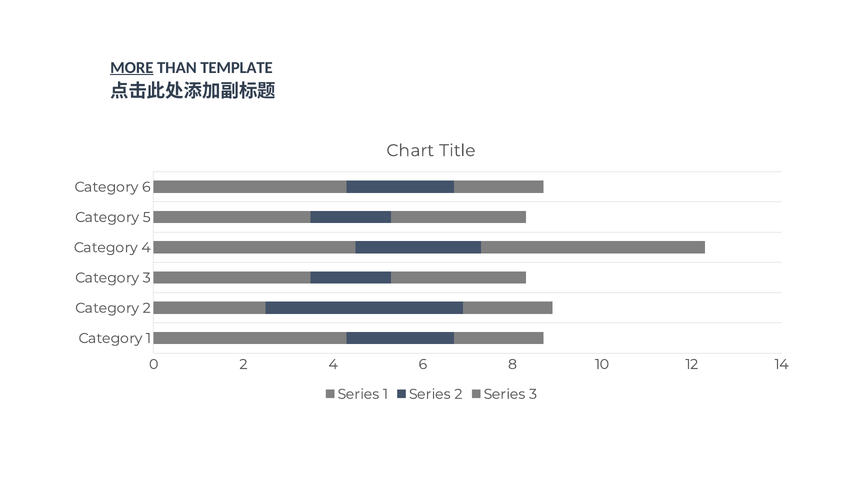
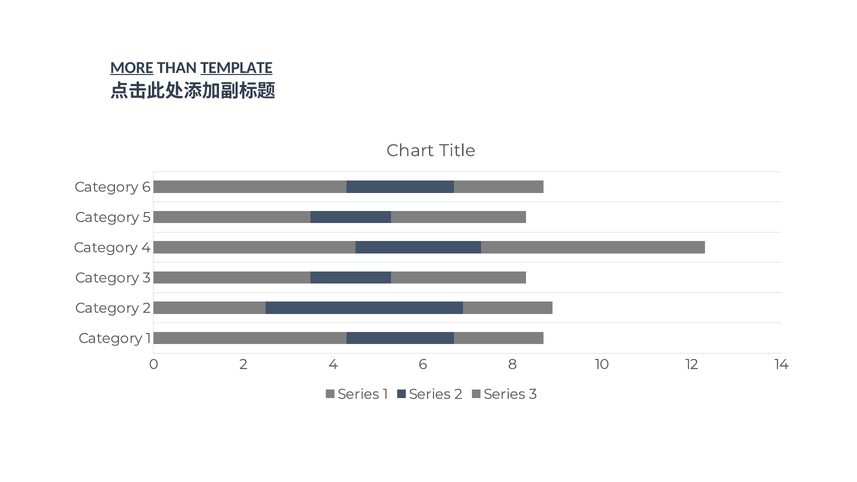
TEMPLATE underline: none -> present
